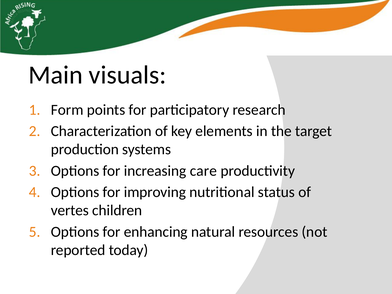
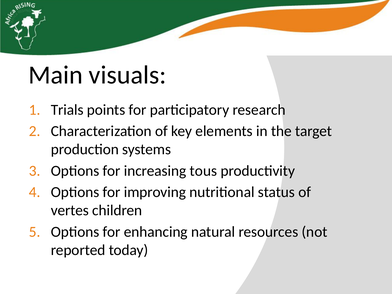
Form: Form -> Trials
care: care -> tous
